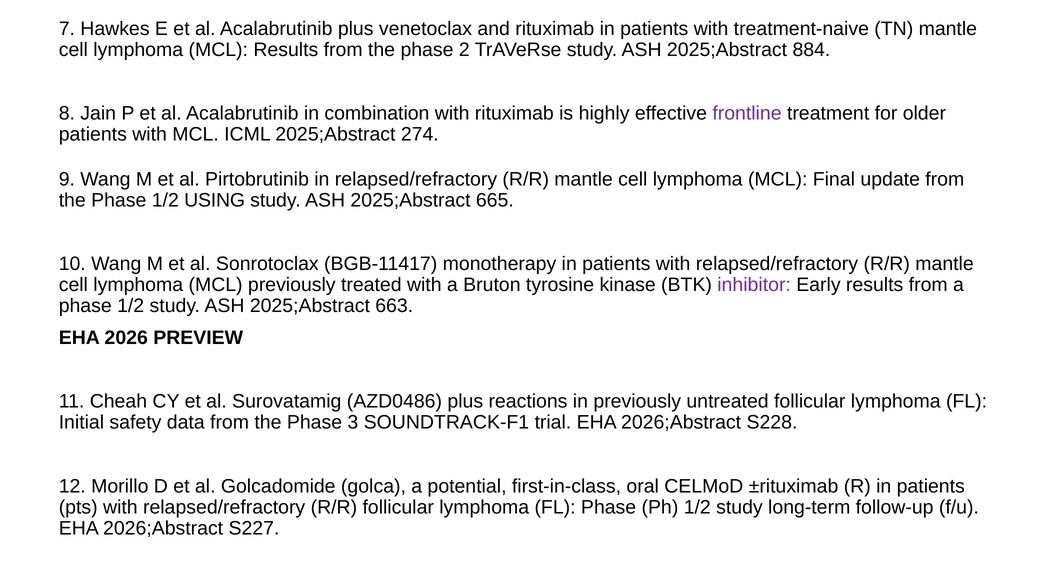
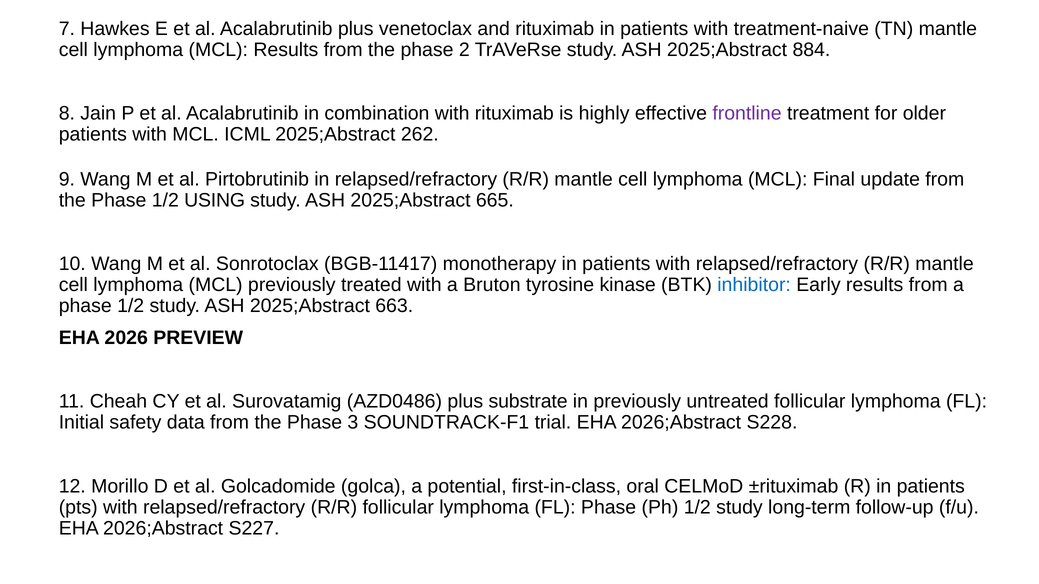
274: 274 -> 262
inhibitor colour: purple -> blue
reactions: reactions -> substrate
